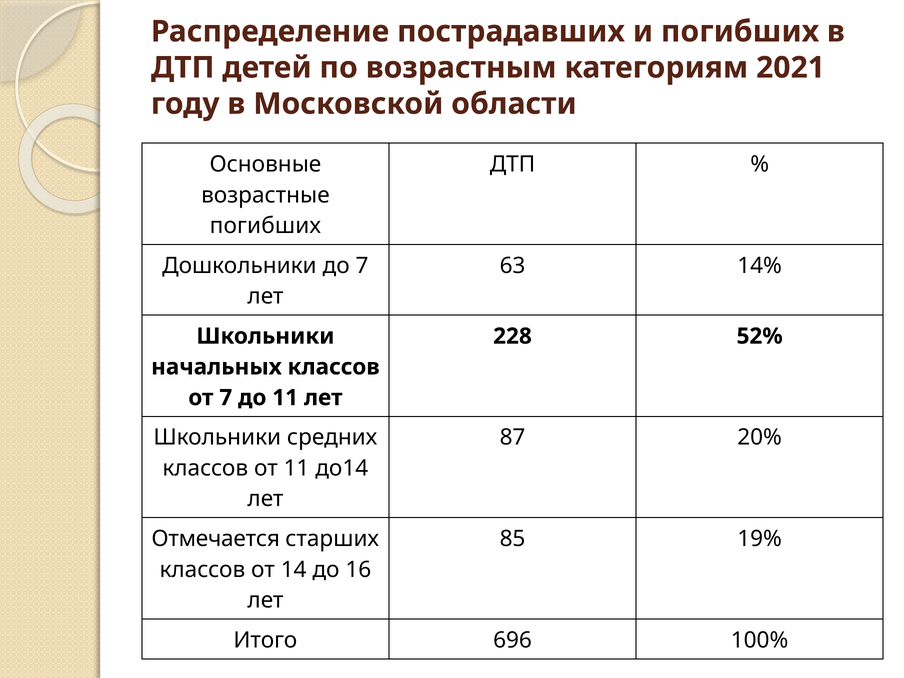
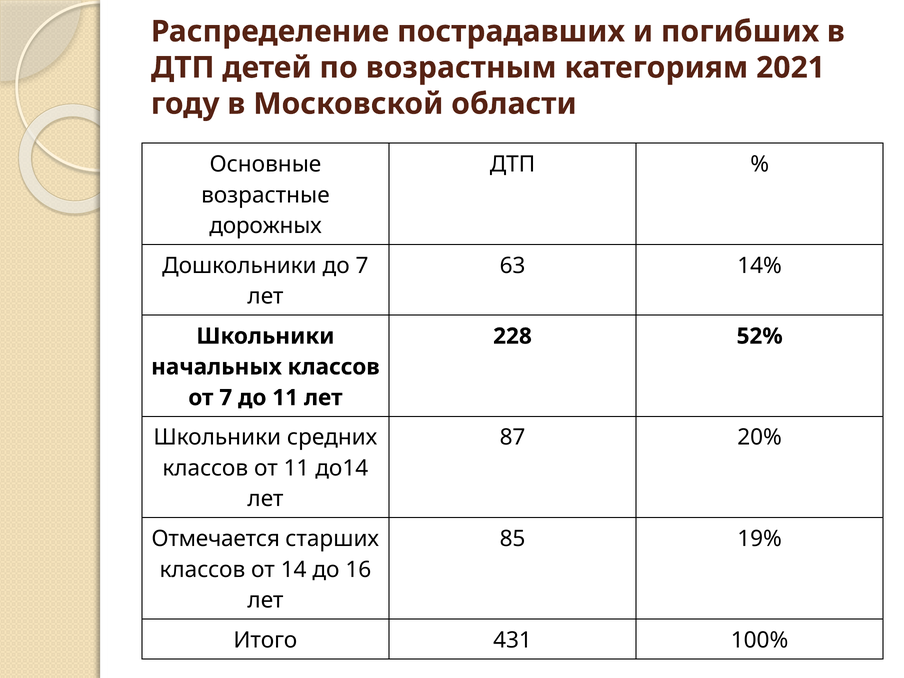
погибших at (265, 226): погибших -> дорожных
696: 696 -> 431
